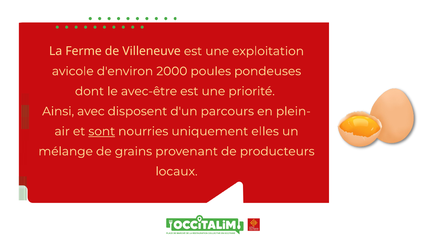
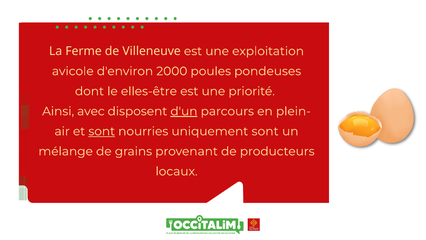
avec-être: avec-être -> elles-être
d'un underline: none -> present
uniquement elles: elles -> sont
